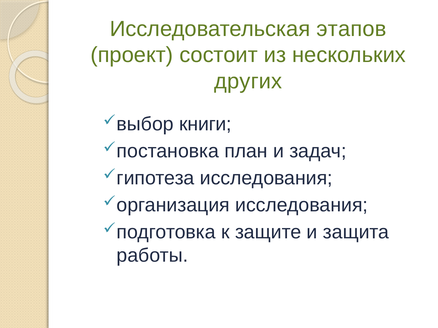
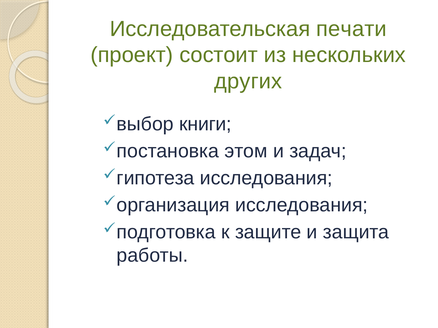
этапов: этапов -> печати
план: план -> этом
